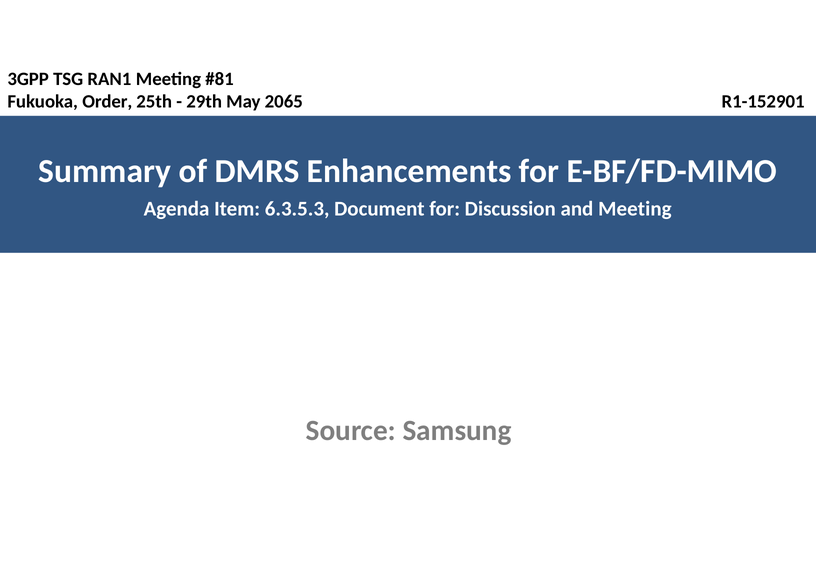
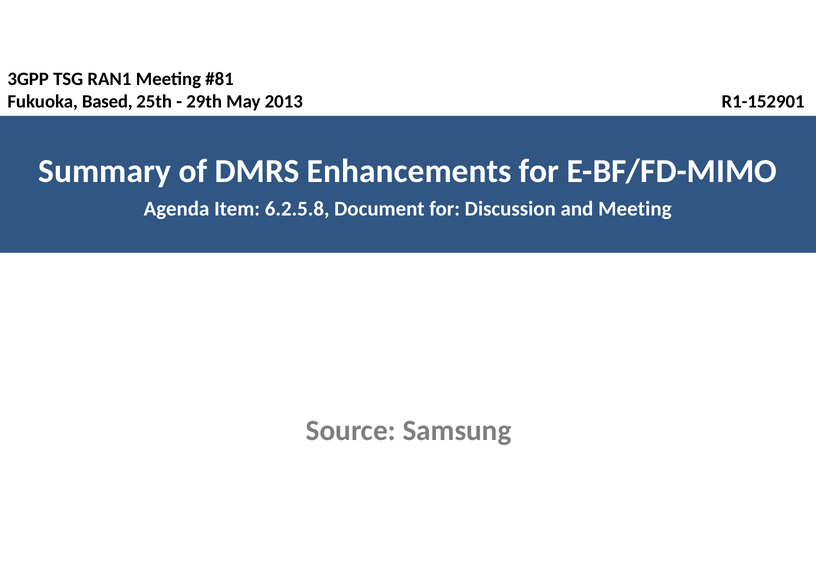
Order: Order -> Based
2065: 2065 -> 2013
6.3.5.3: 6.3.5.3 -> 6.2.5.8
